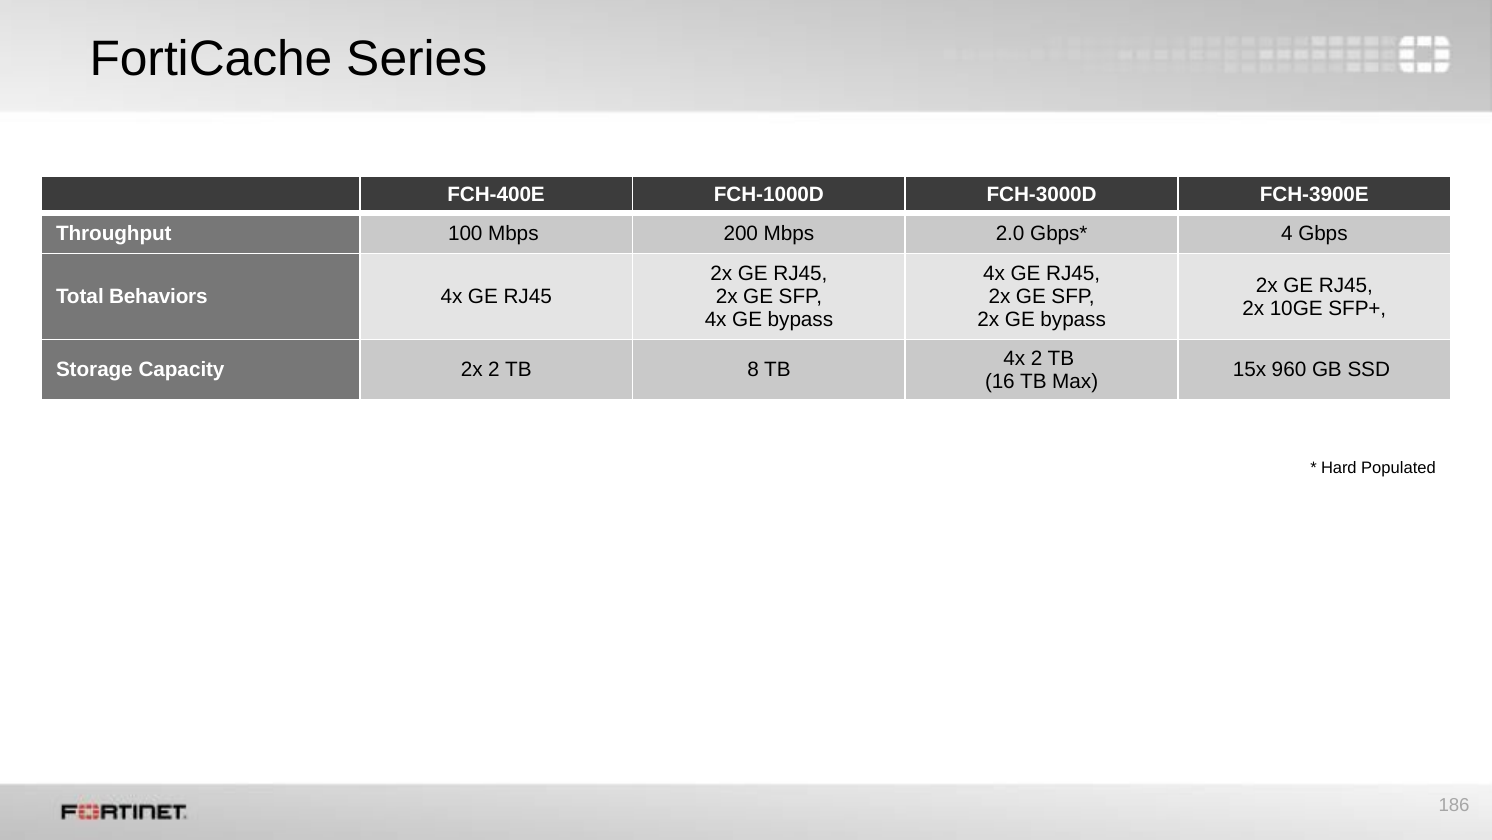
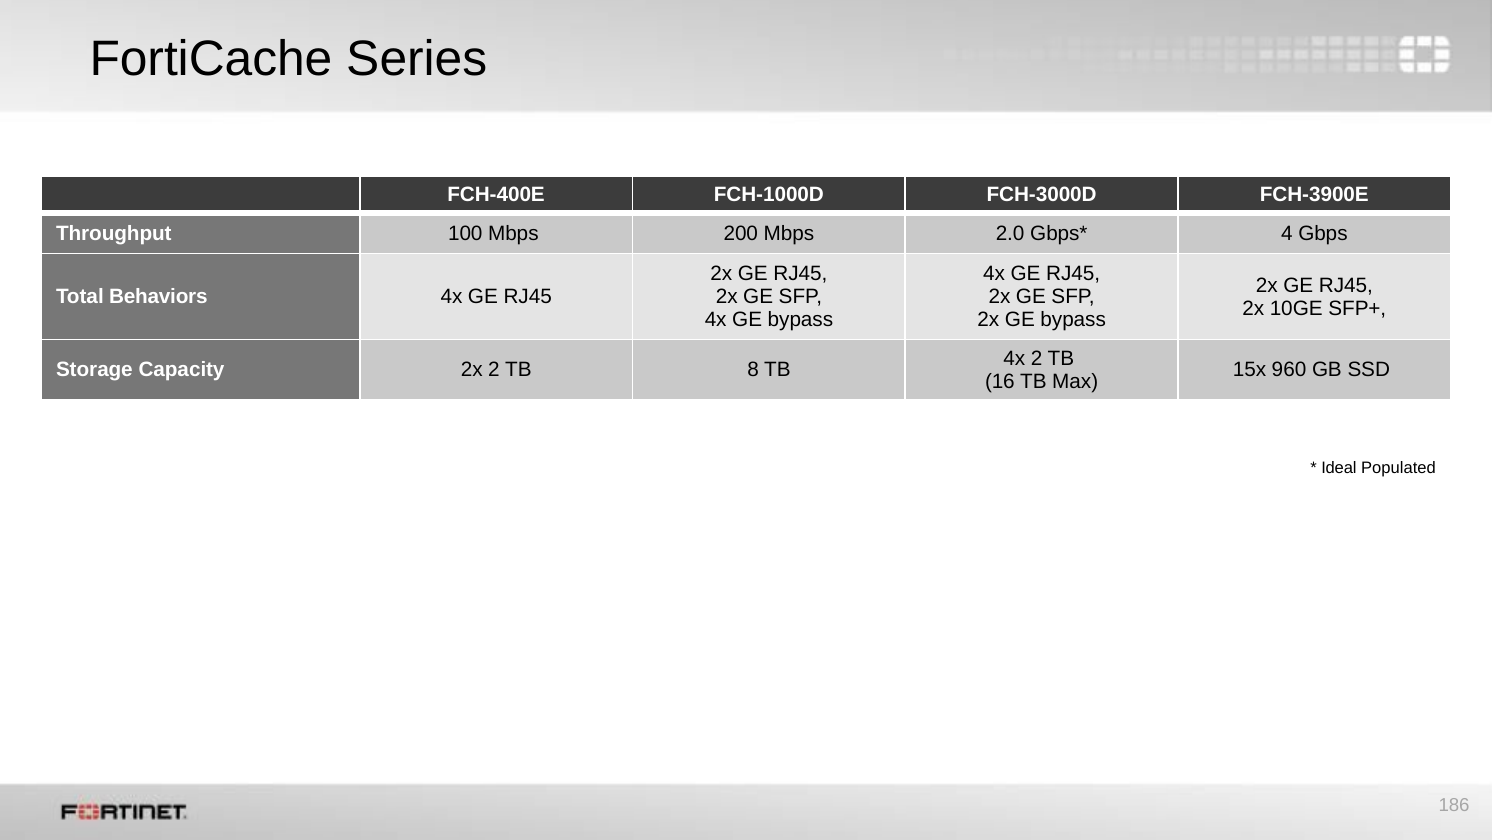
Hard: Hard -> Ideal
